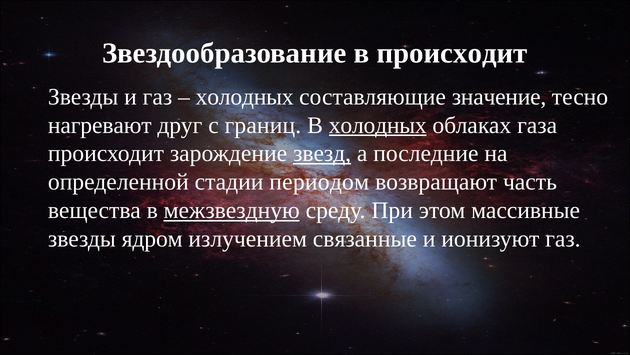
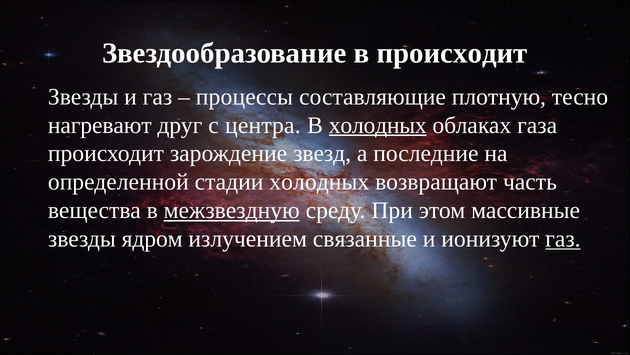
холодных at (245, 97): холодных -> процессы
значение: значение -> плотную
границ: границ -> центра
звезд underline: present -> none
стадии периодом: периодом -> холодных
газ at (563, 238) underline: none -> present
